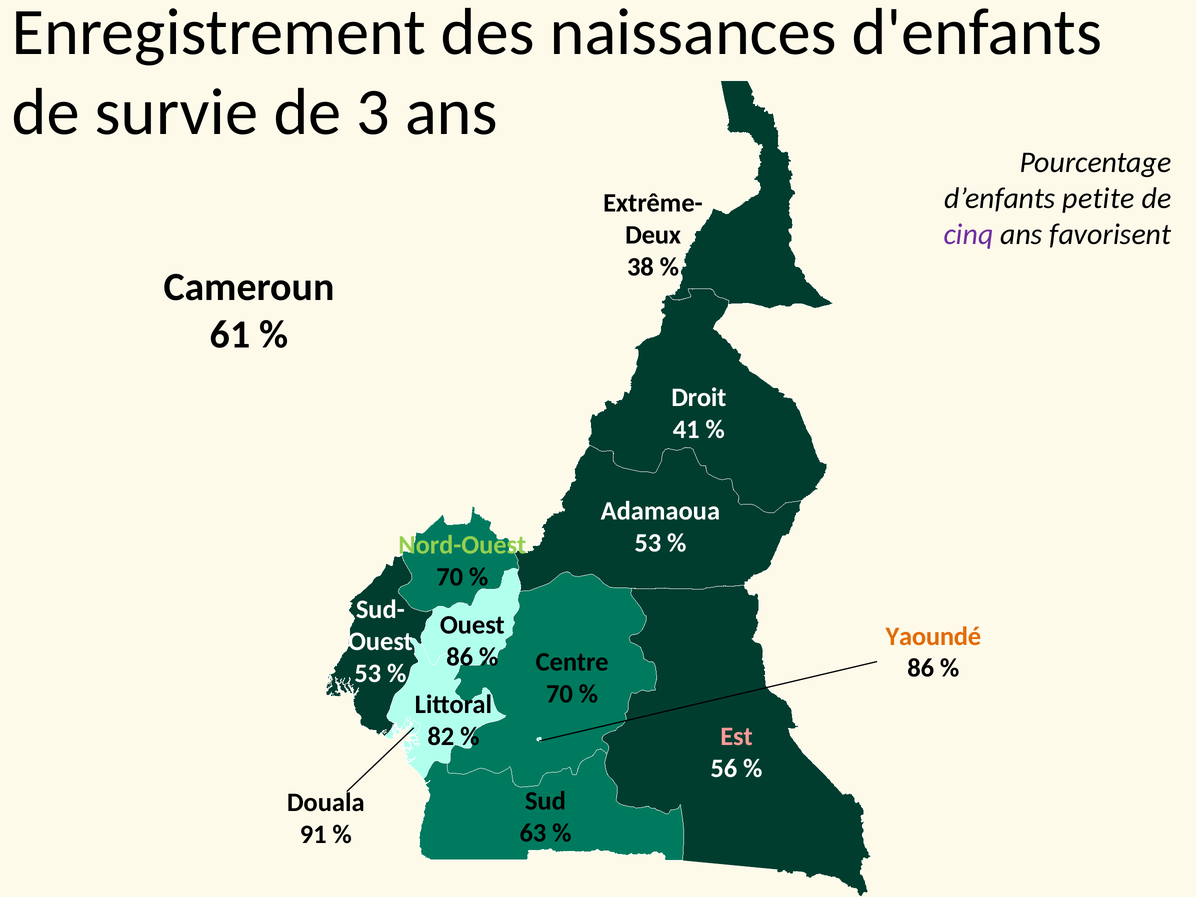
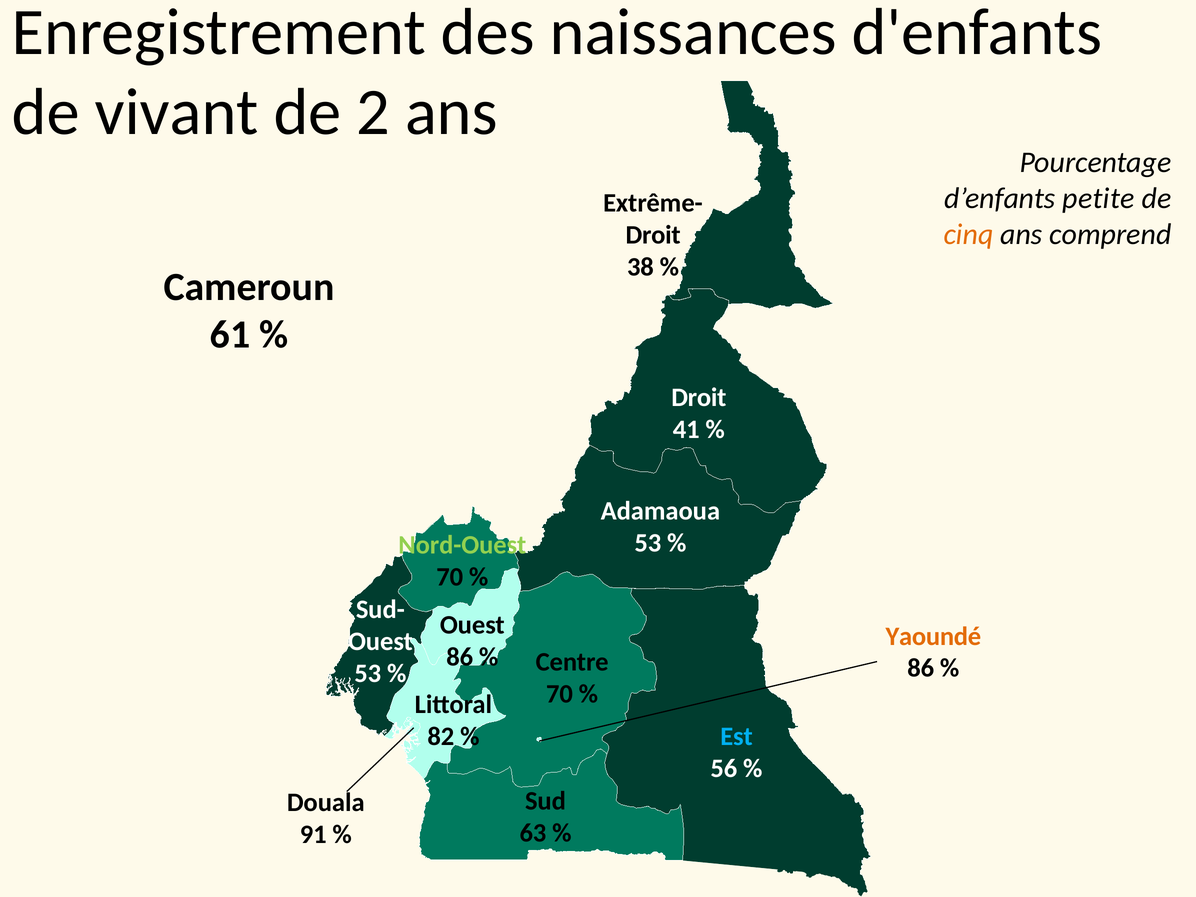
survie: survie -> vivant
3: 3 -> 2
cinq colour: purple -> orange
favorisent: favorisent -> comprend
Deux at (653, 235): Deux -> Droit
Est colour: pink -> light blue
